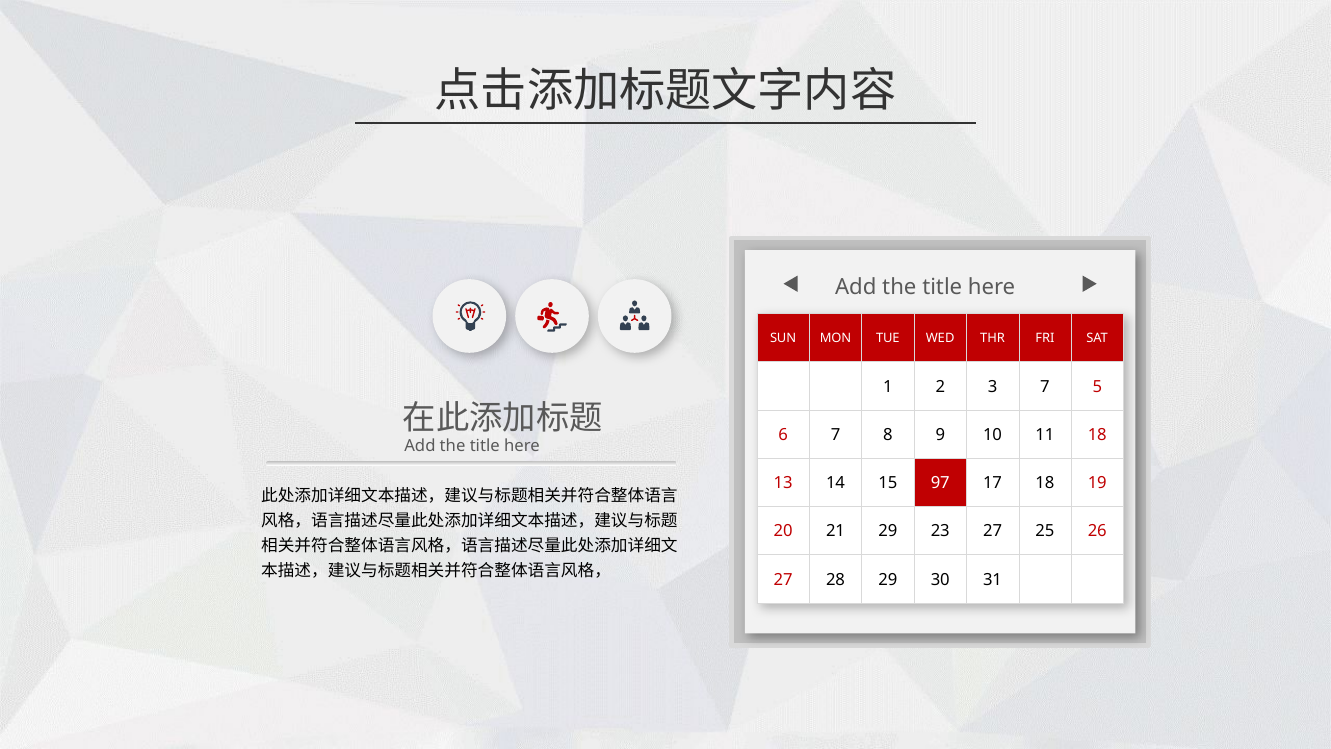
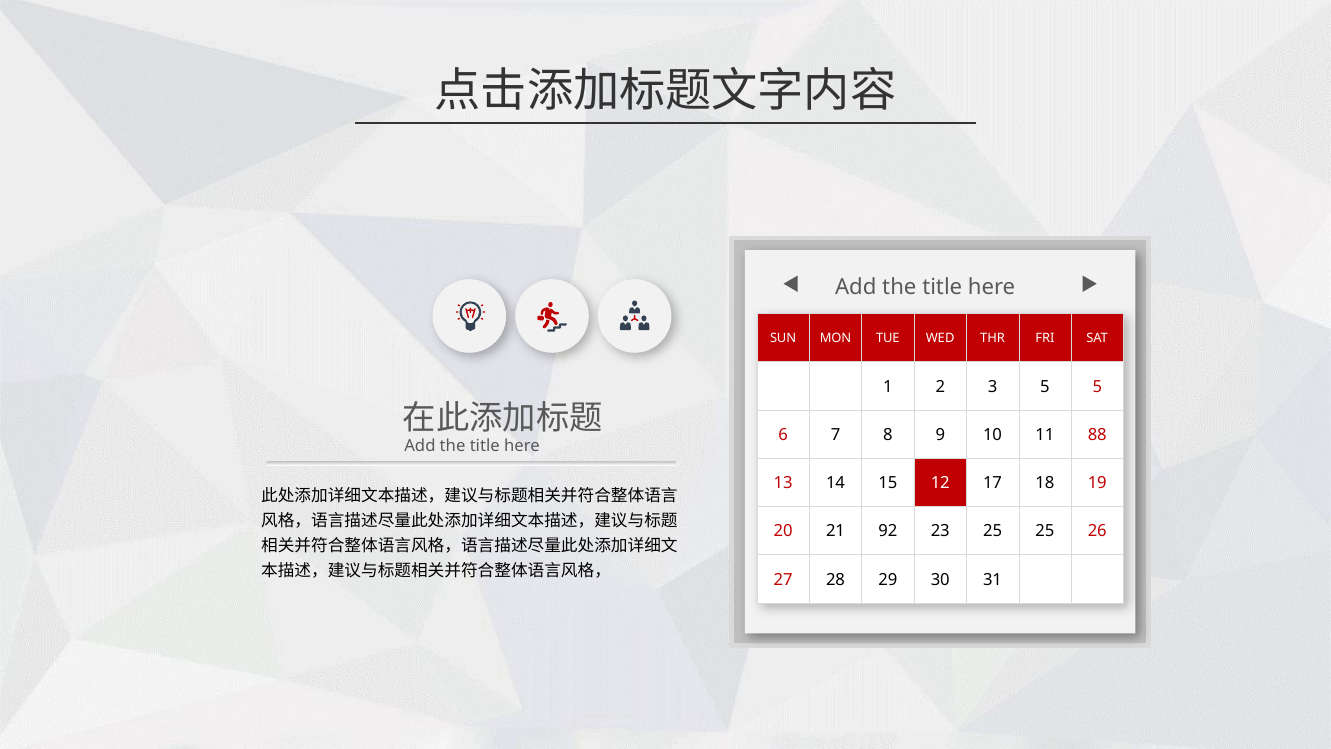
3 7: 7 -> 5
11 18: 18 -> 88
97: 97 -> 12
21 29: 29 -> 92
23 27: 27 -> 25
